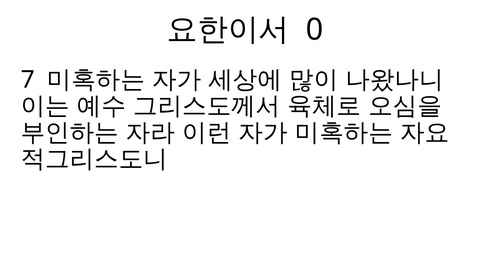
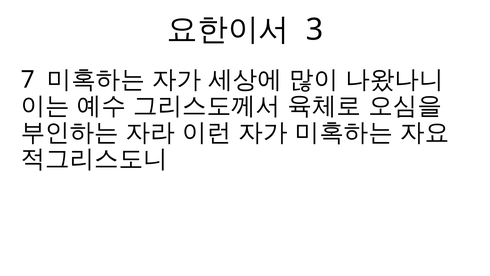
0: 0 -> 3
